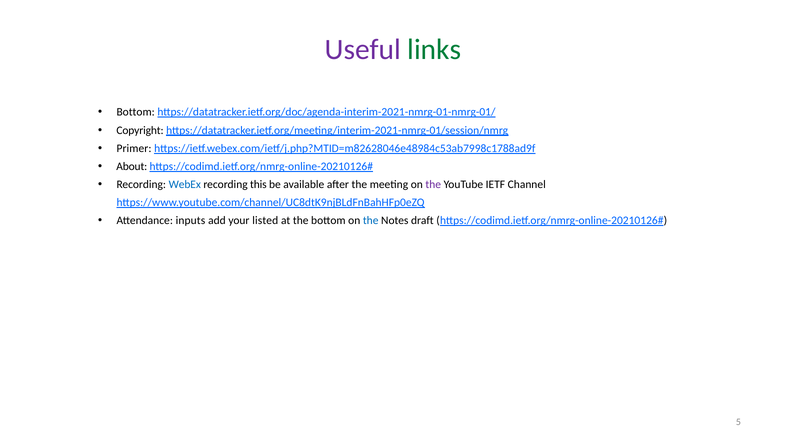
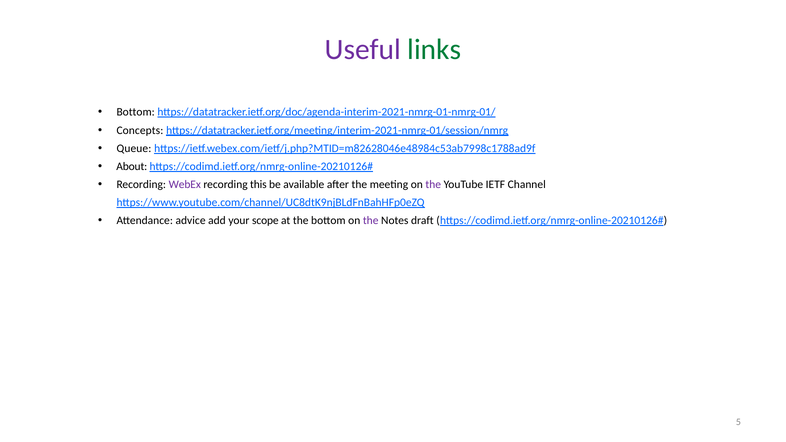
Copyright: Copyright -> Concepts
Primer: Primer -> Queue
WebEx colour: blue -> purple
inputs: inputs -> advice
listed: listed -> scope
the at (371, 221) colour: blue -> purple
